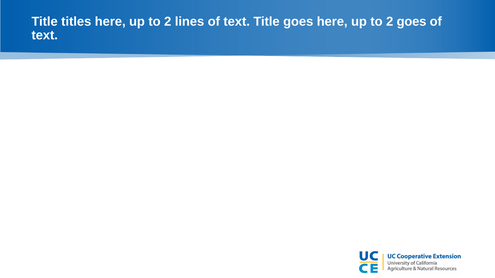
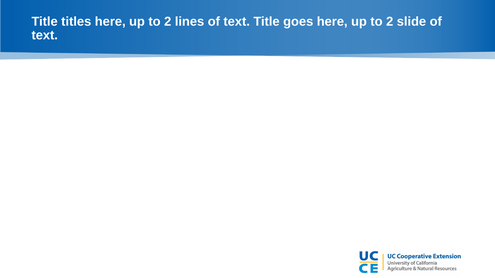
2 goes: goes -> slide
